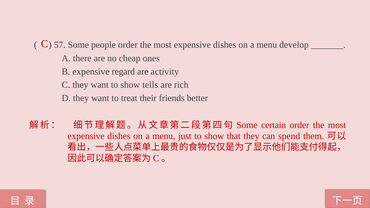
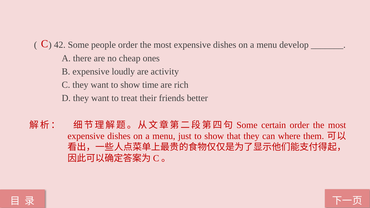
57: 57 -> 42
regard: regard -> loudly
tells: tells -> time
spend: spend -> where
